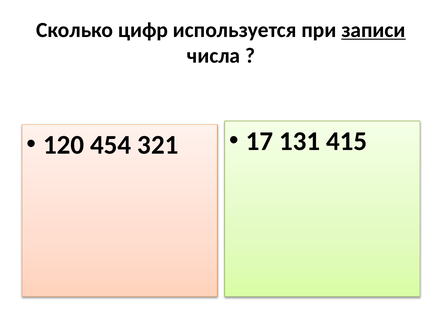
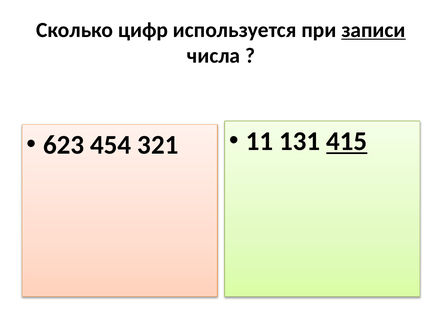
120: 120 -> 623
17: 17 -> 11
415 underline: none -> present
